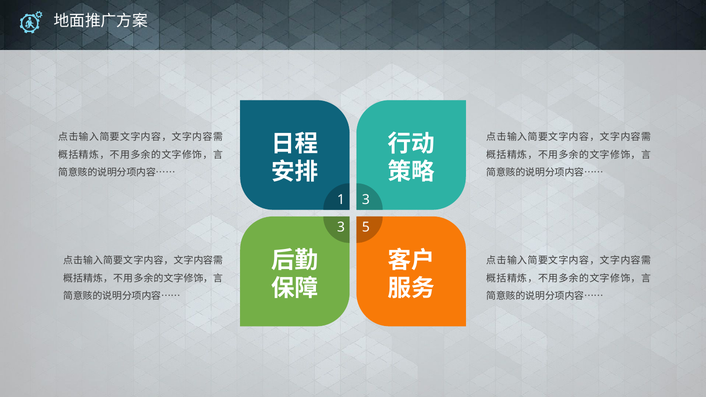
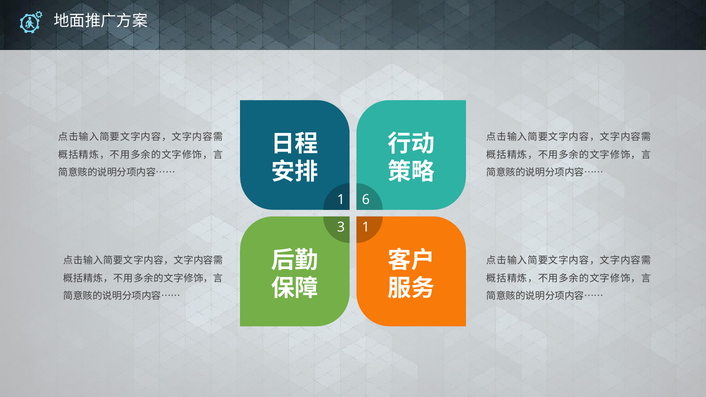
1 3: 3 -> 6
3 5: 5 -> 1
